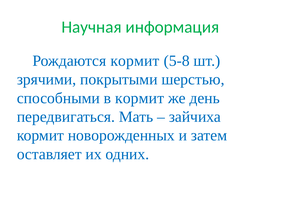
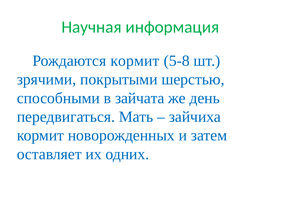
в кормит: кормит -> зайчата
